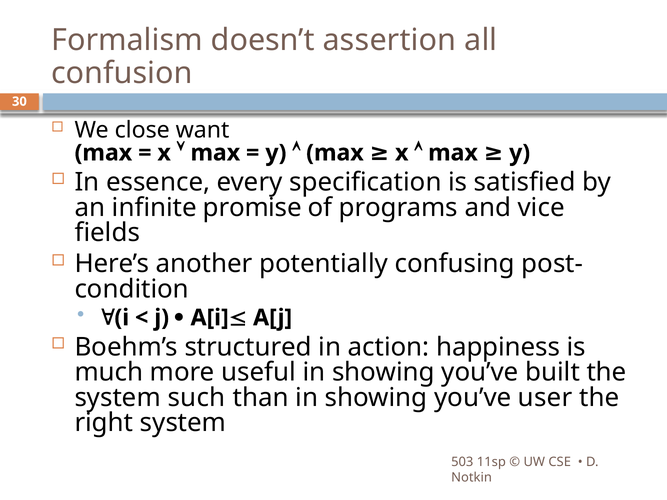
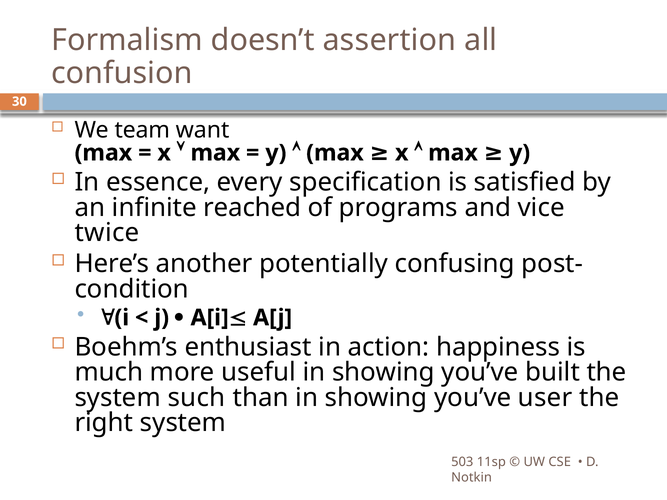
close: close -> team
promise: promise -> reached
fields: fields -> twice
structured: structured -> enthusiast
